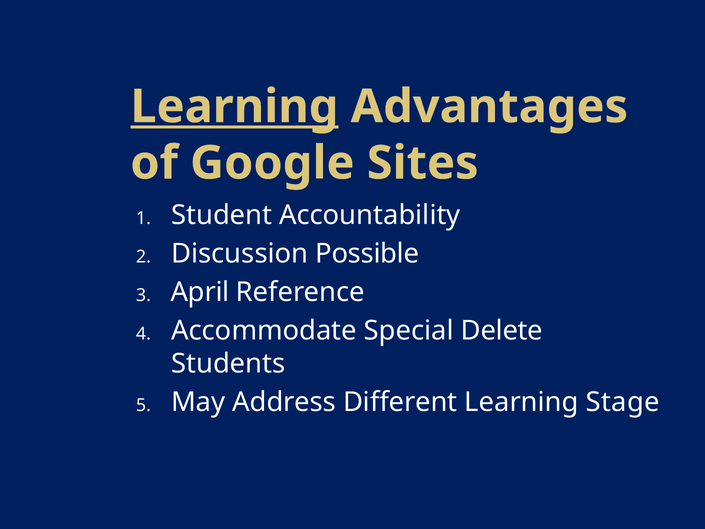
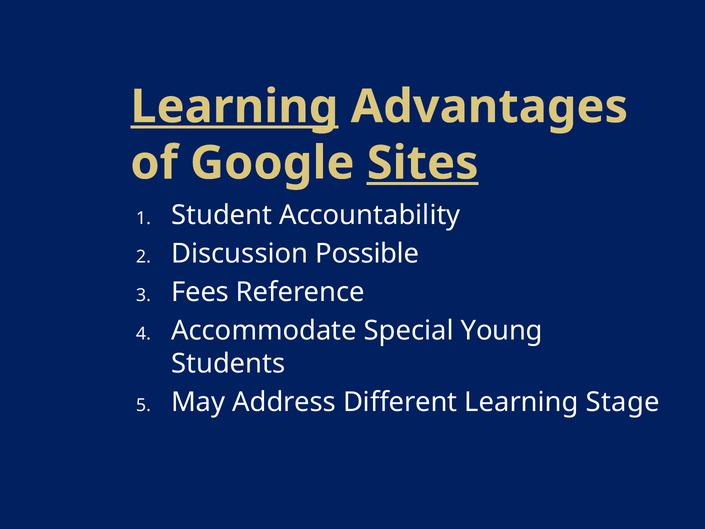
Sites underline: none -> present
April: April -> Fees
Delete: Delete -> Young
